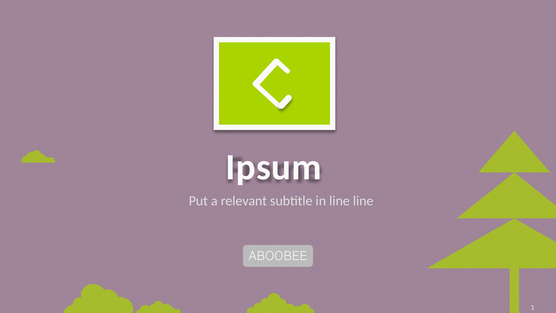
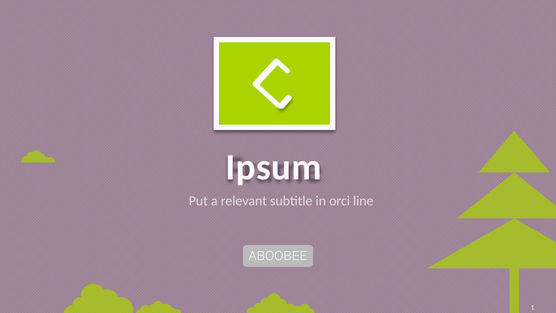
in line: line -> orci
